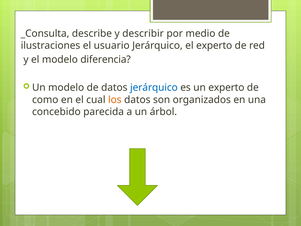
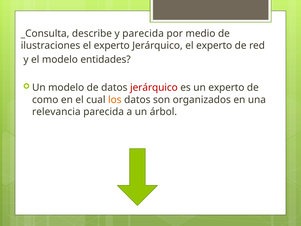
y describir: describir -> parecida
ilustraciones el usuario: usuario -> experto
diferencia: diferencia -> entidades
jerárquico at (154, 88) colour: blue -> red
concebido: concebido -> relevancia
